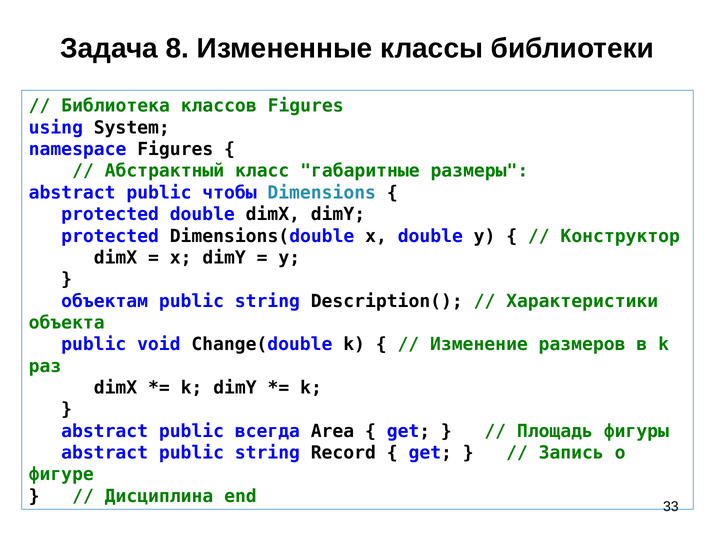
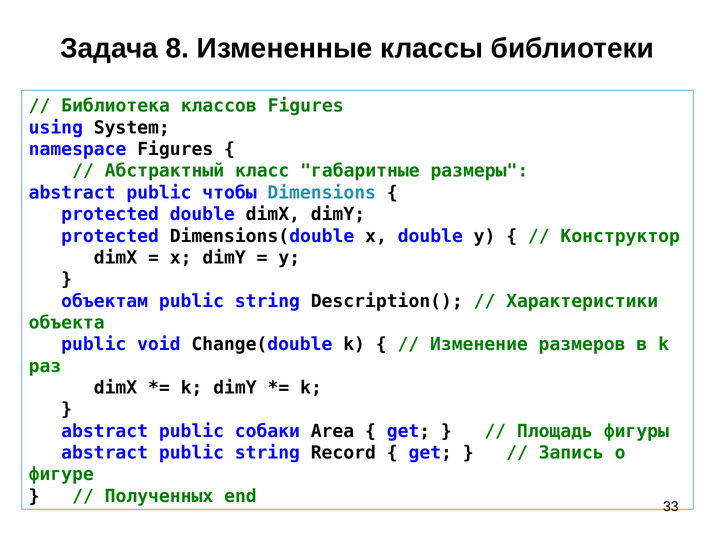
всегда: всегда -> собаки
Дисциплина: Дисциплина -> Полученных
